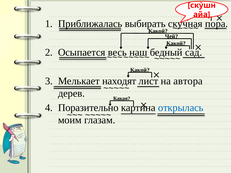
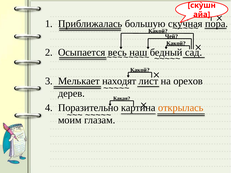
выбирать: выбирать -> большую
автора: автора -> орехов
открылась colour: blue -> orange
